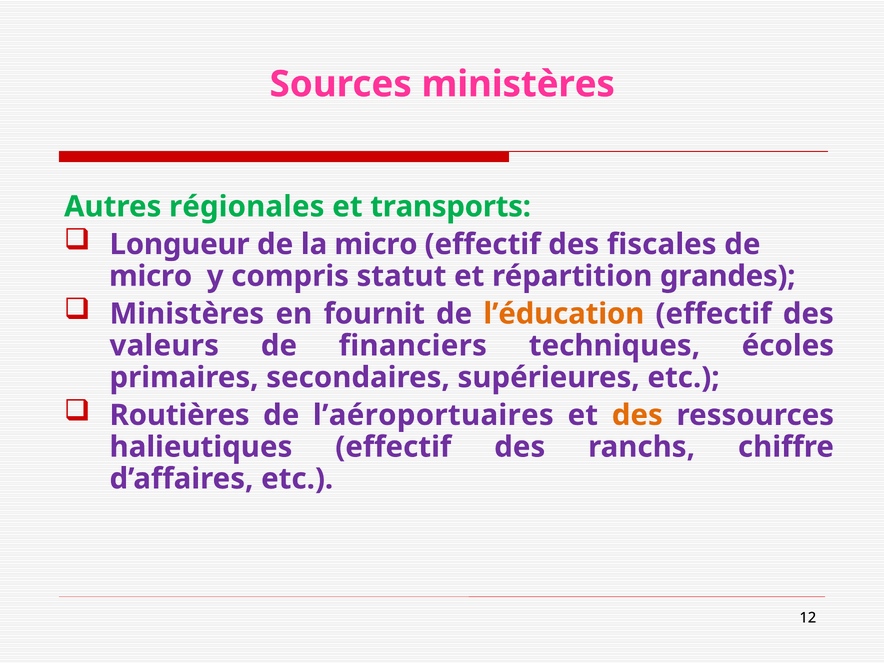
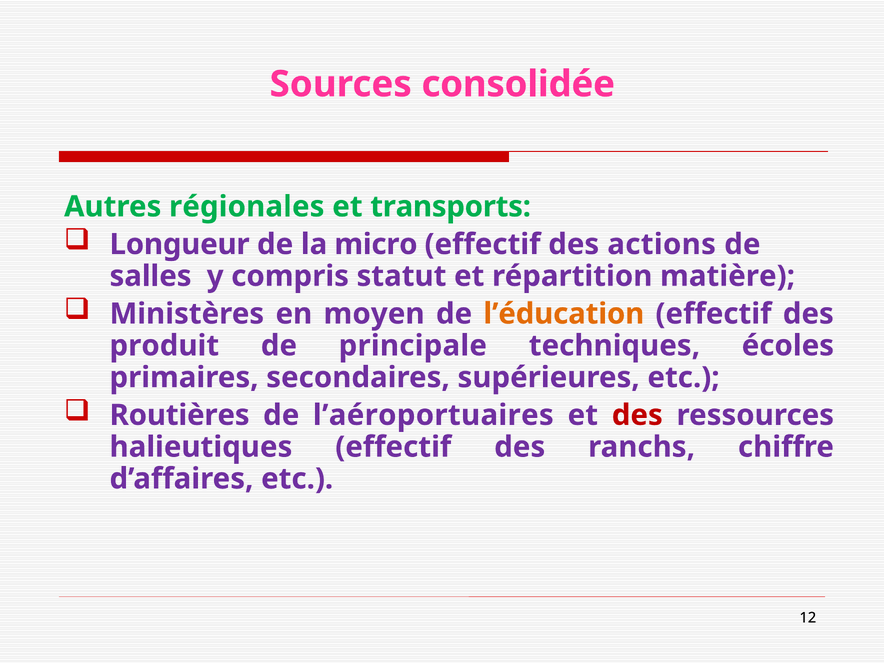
Sources ministères: ministères -> consolidée
fiscales: fiscales -> actions
micro at (151, 276): micro -> salles
grandes: grandes -> matière
fournit: fournit -> moyen
valeurs: valeurs -> produit
financiers: financiers -> principale
des at (637, 415) colour: orange -> red
